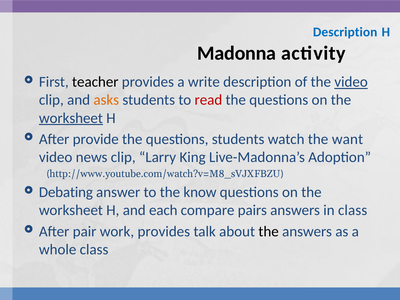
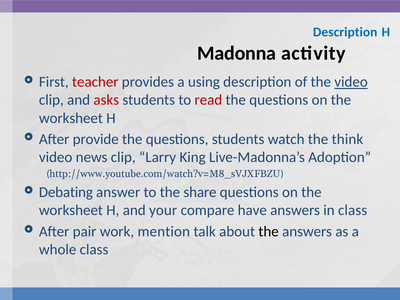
teacher colour: black -> red
write: write -> using
asks colour: orange -> red
worksheet at (71, 118) underline: present -> none
want: want -> think
know: know -> share
each: each -> your
pairs: pairs -> have
work provides: provides -> mention
